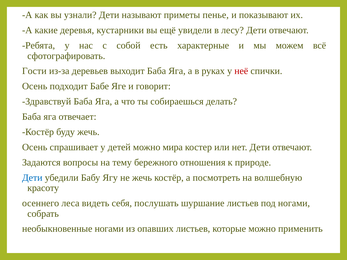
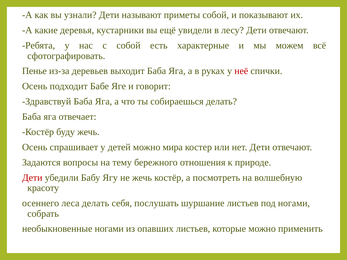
приметы пенье: пенье -> собой
Гости: Гости -> Пенье
Дети at (32, 178) colour: blue -> red
леса видеть: видеть -> делать
